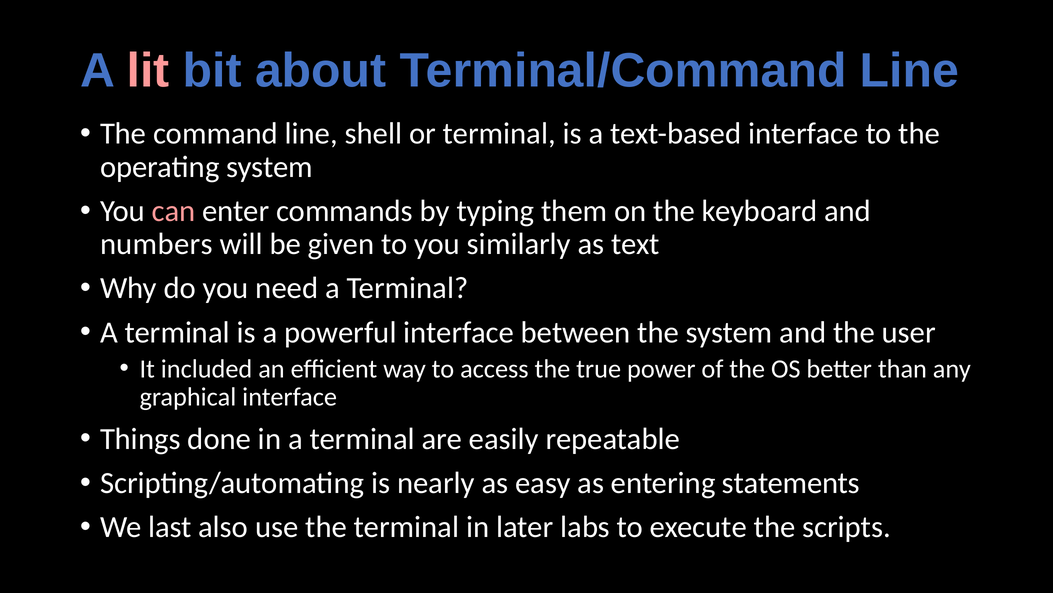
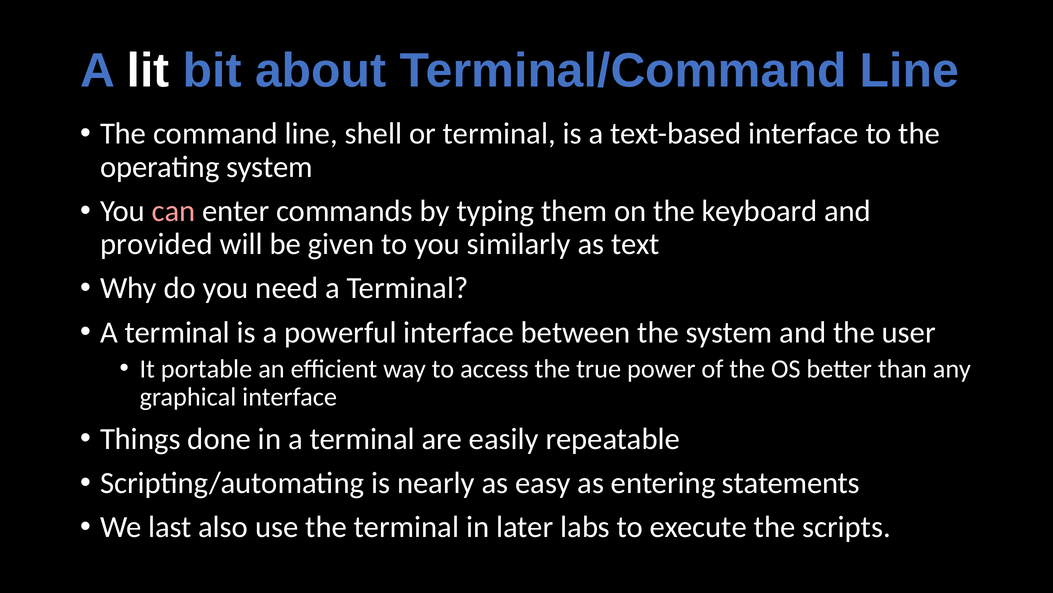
lit colour: pink -> white
numbers: numbers -> provided
included: included -> portable
